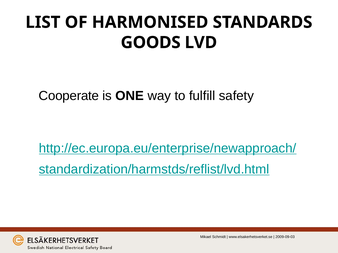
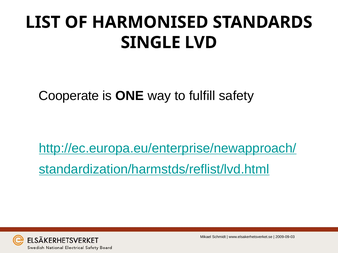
GOODS: GOODS -> SINGLE
